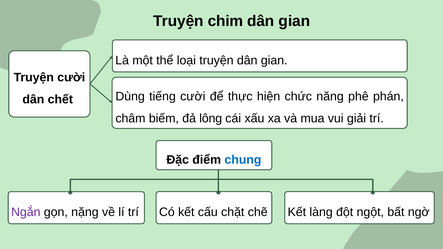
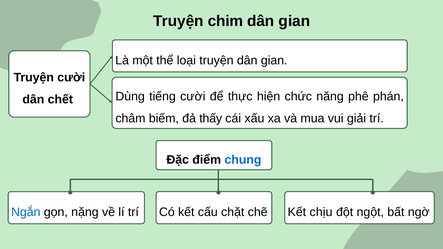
lông: lông -> thấy
Ngắn colour: purple -> blue
làng: làng -> chịu
